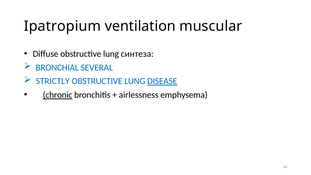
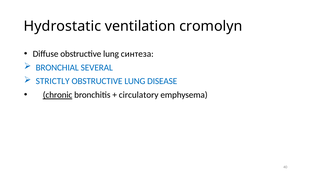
Ipatropium: Ipatropium -> Hydrostatic
muscular: muscular -> cromolyn
DISEASE underline: present -> none
airlessness: airlessness -> circulatory
